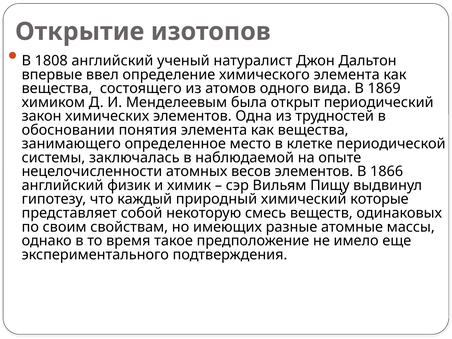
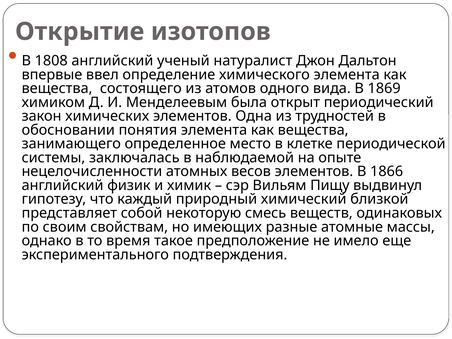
которые: которые -> близкой
